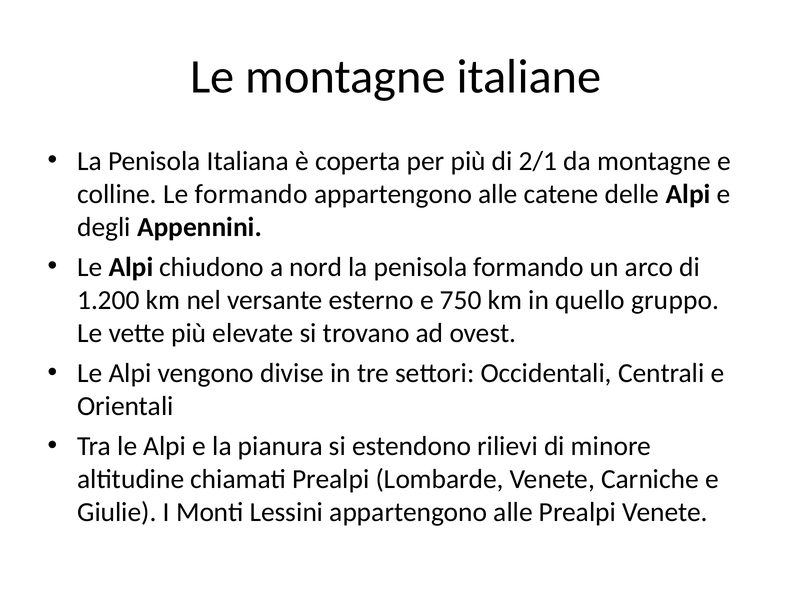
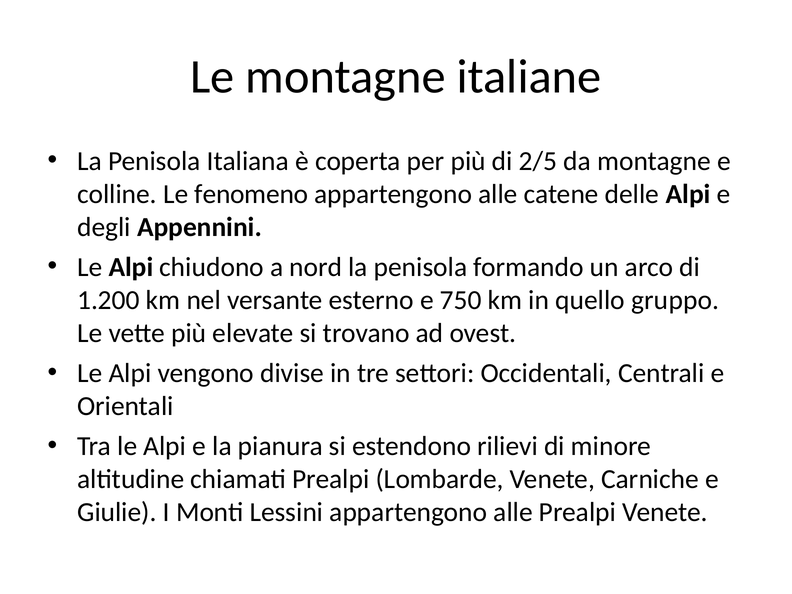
2/1: 2/1 -> 2/5
Le formando: formando -> fenomeno
